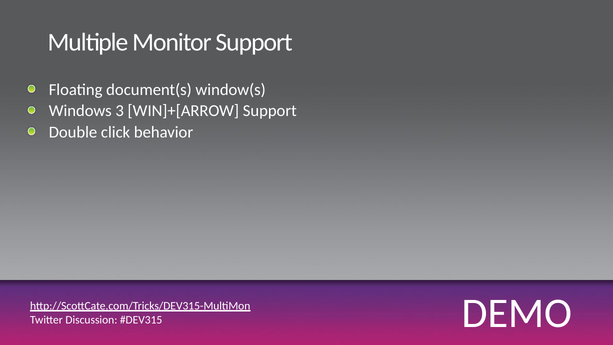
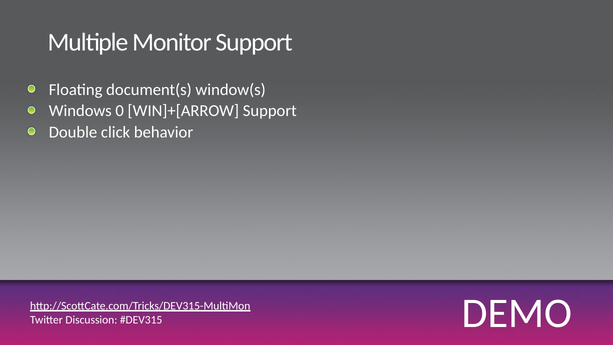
3: 3 -> 0
